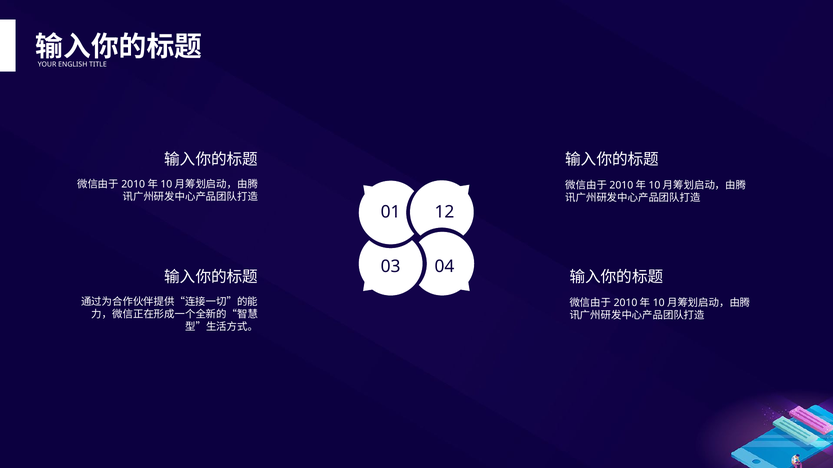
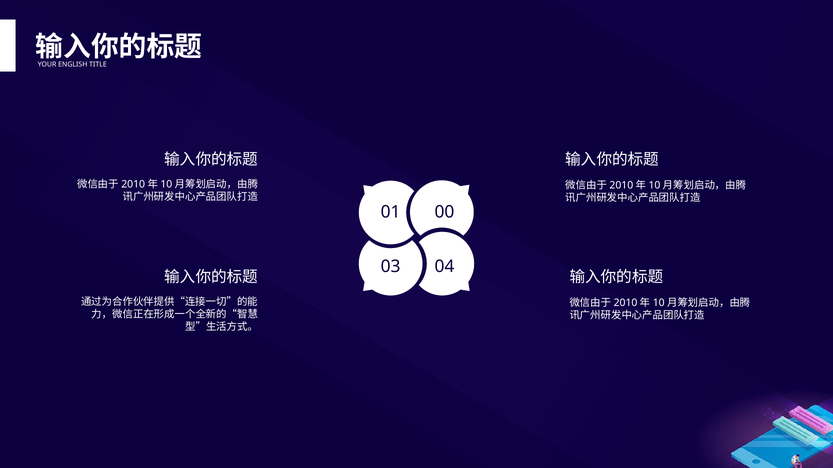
12: 12 -> 00
